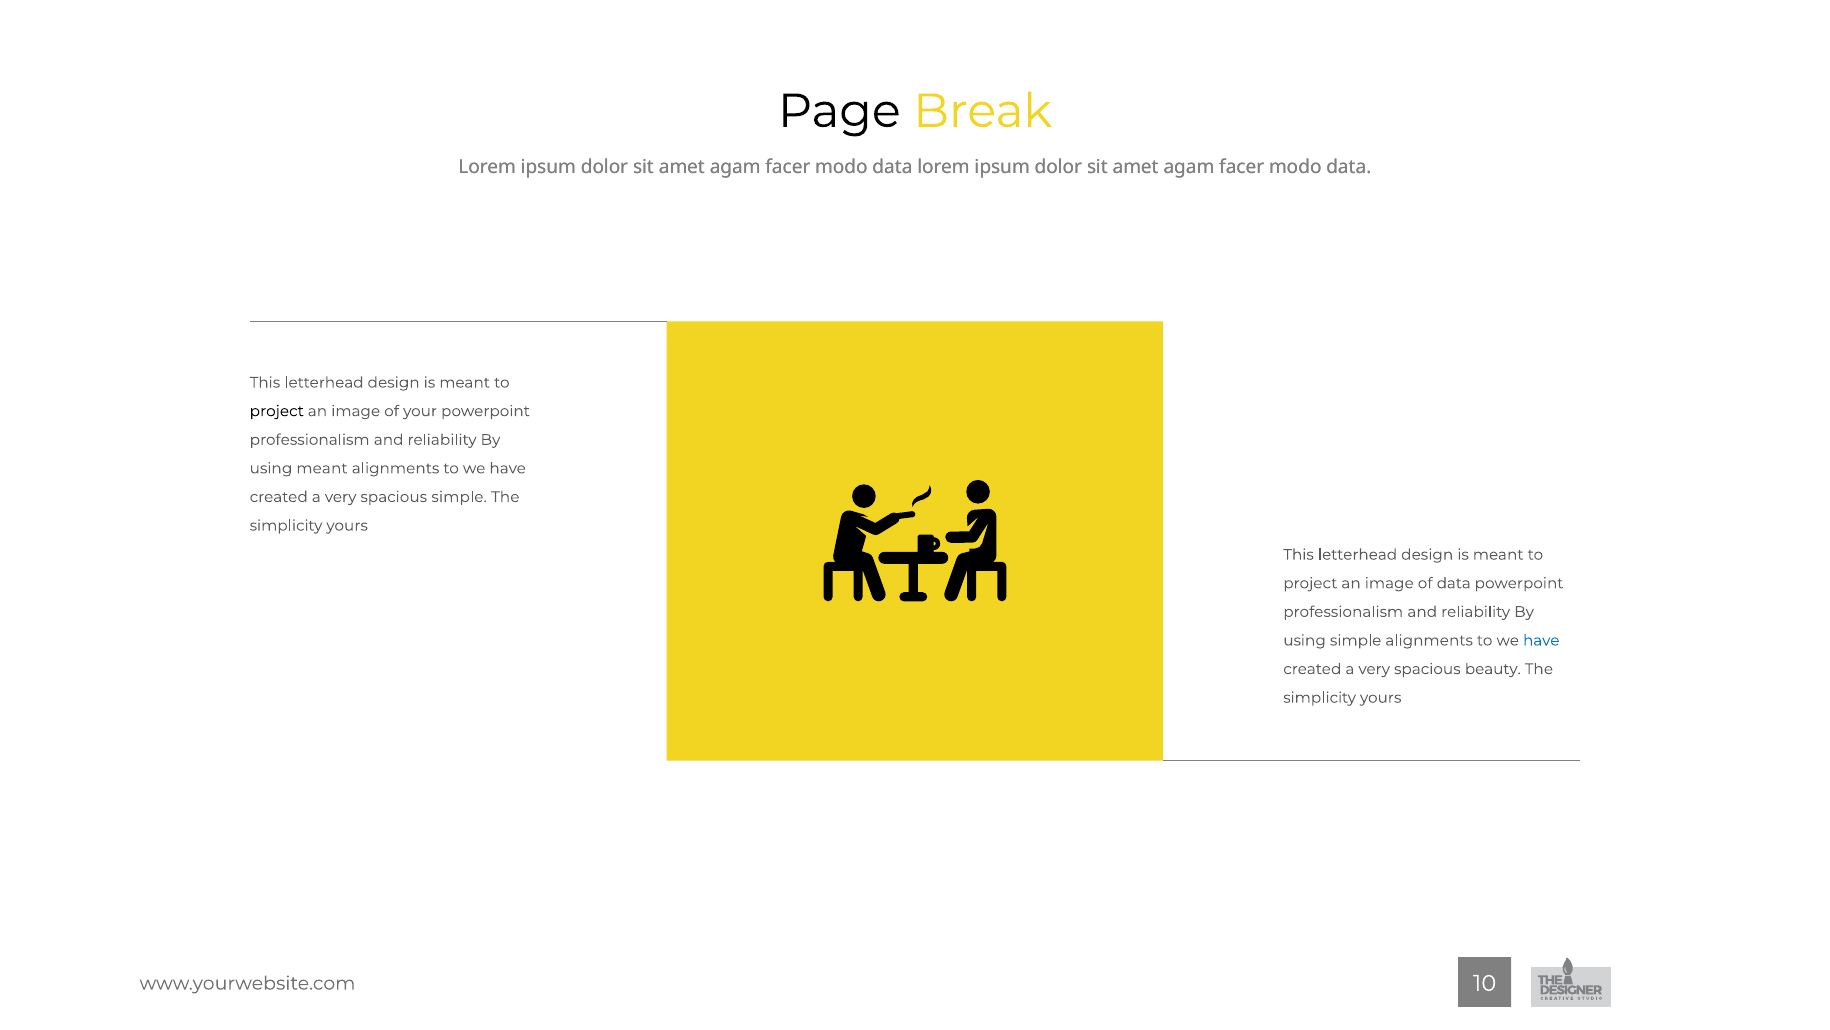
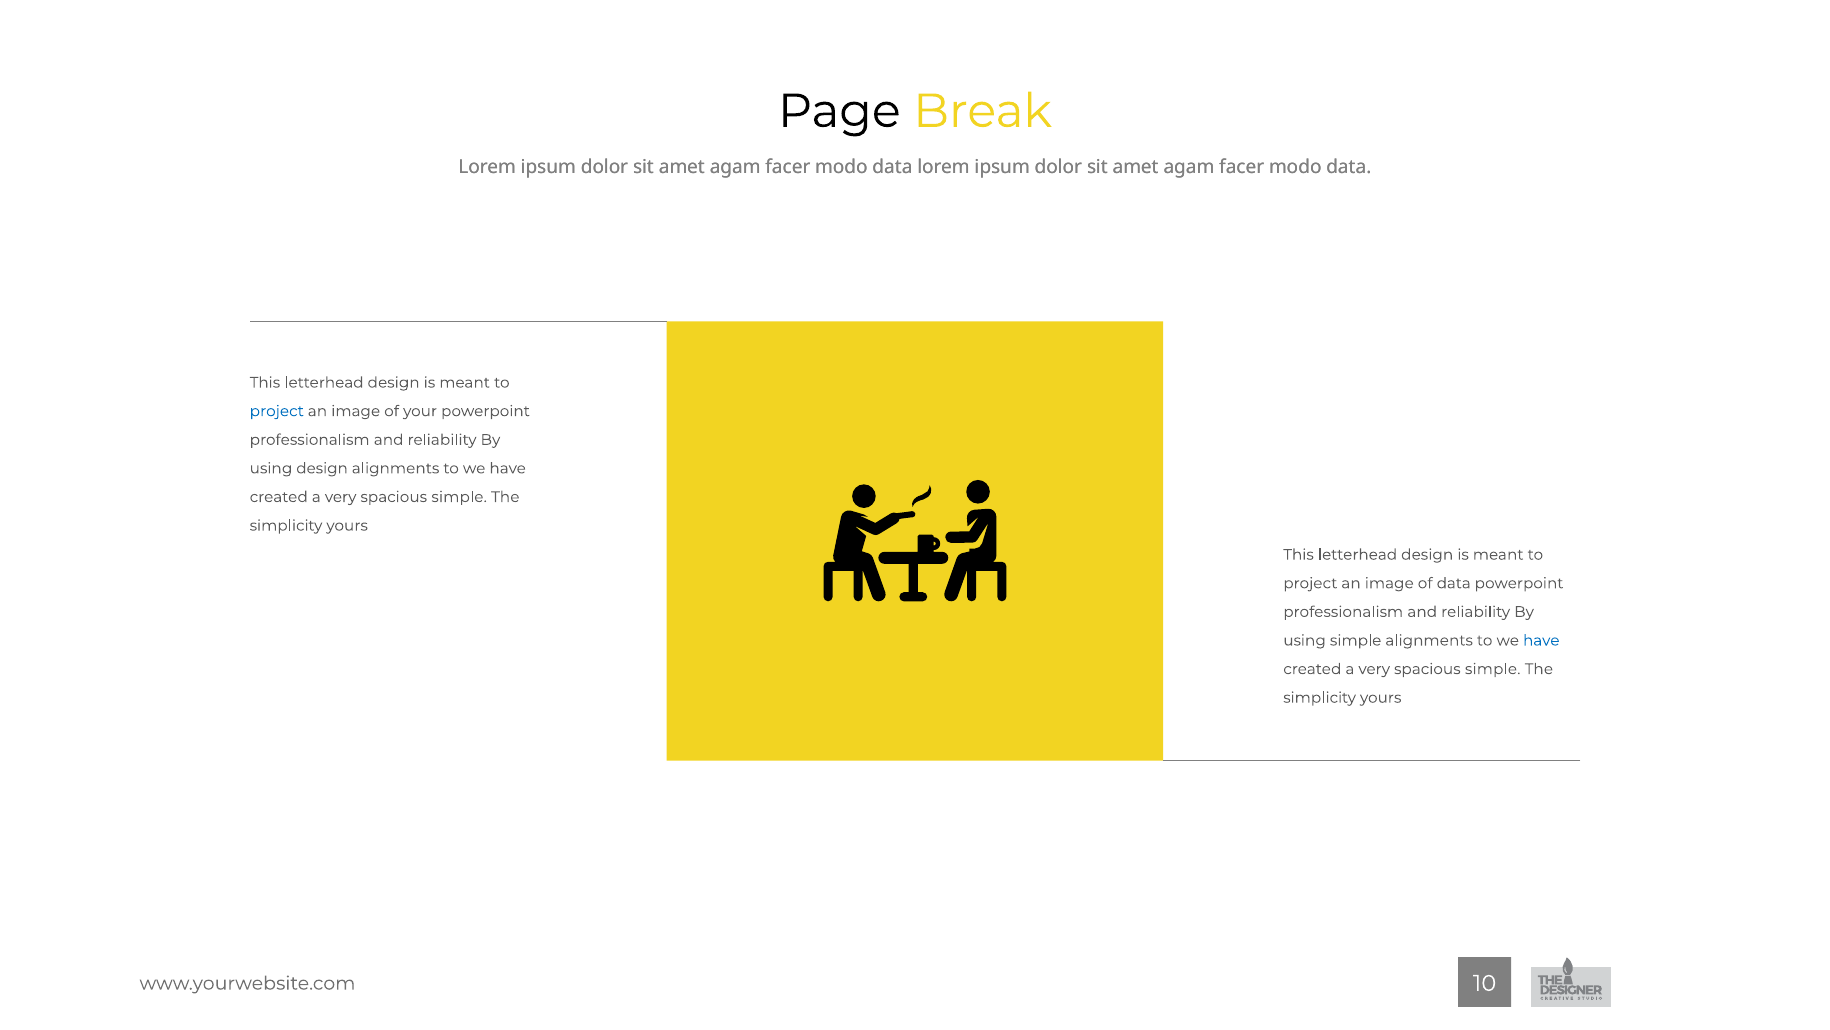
project at (277, 411) colour: black -> blue
using meant: meant -> design
beauty at (1493, 669): beauty -> simple
